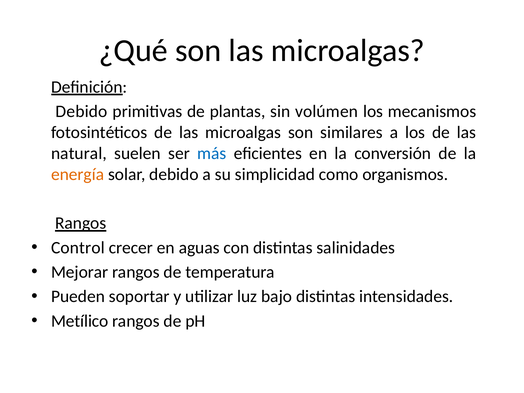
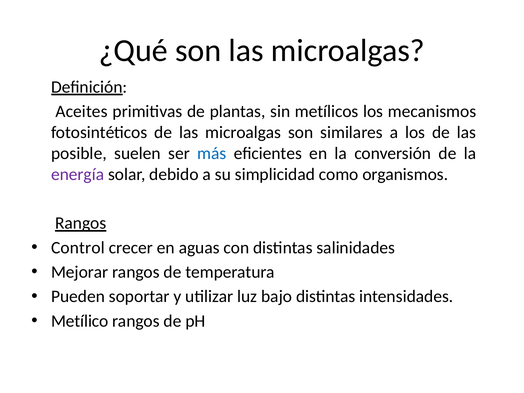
Debido at (81, 111): Debido -> Aceites
volúmen: volúmen -> metílicos
natural: natural -> posible
energía colour: orange -> purple
